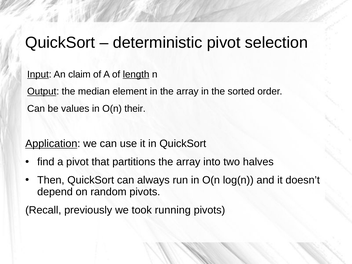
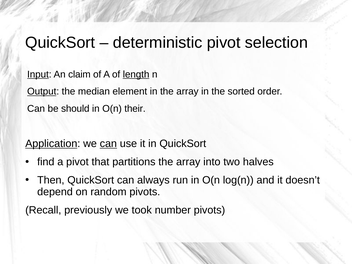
values: values -> should
can at (108, 144) underline: none -> present
running: running -> number
